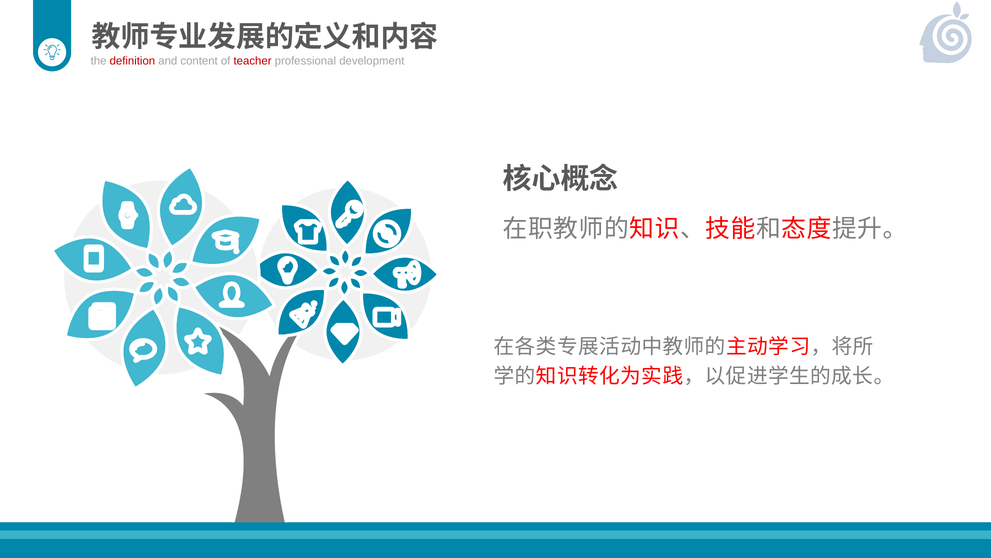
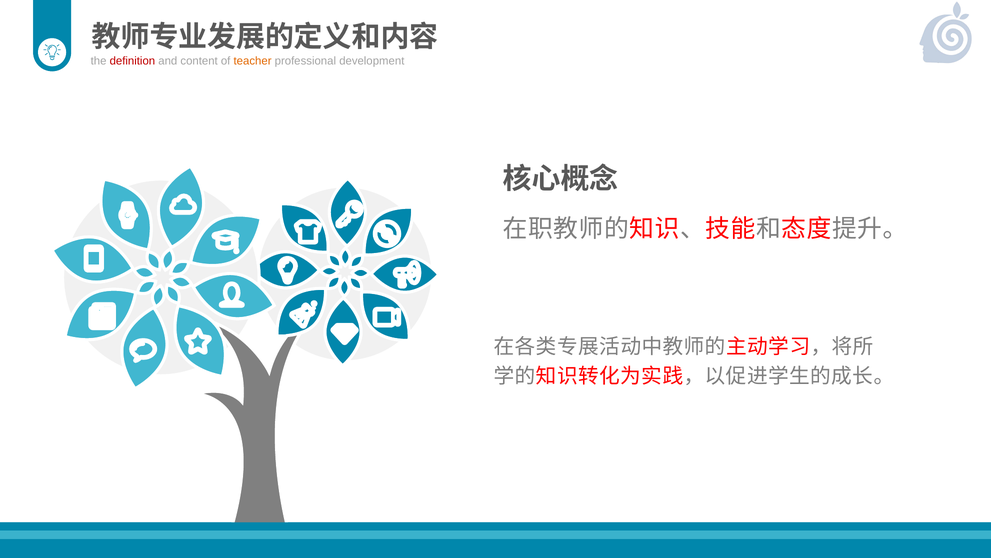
teacher colour: red -> orange
